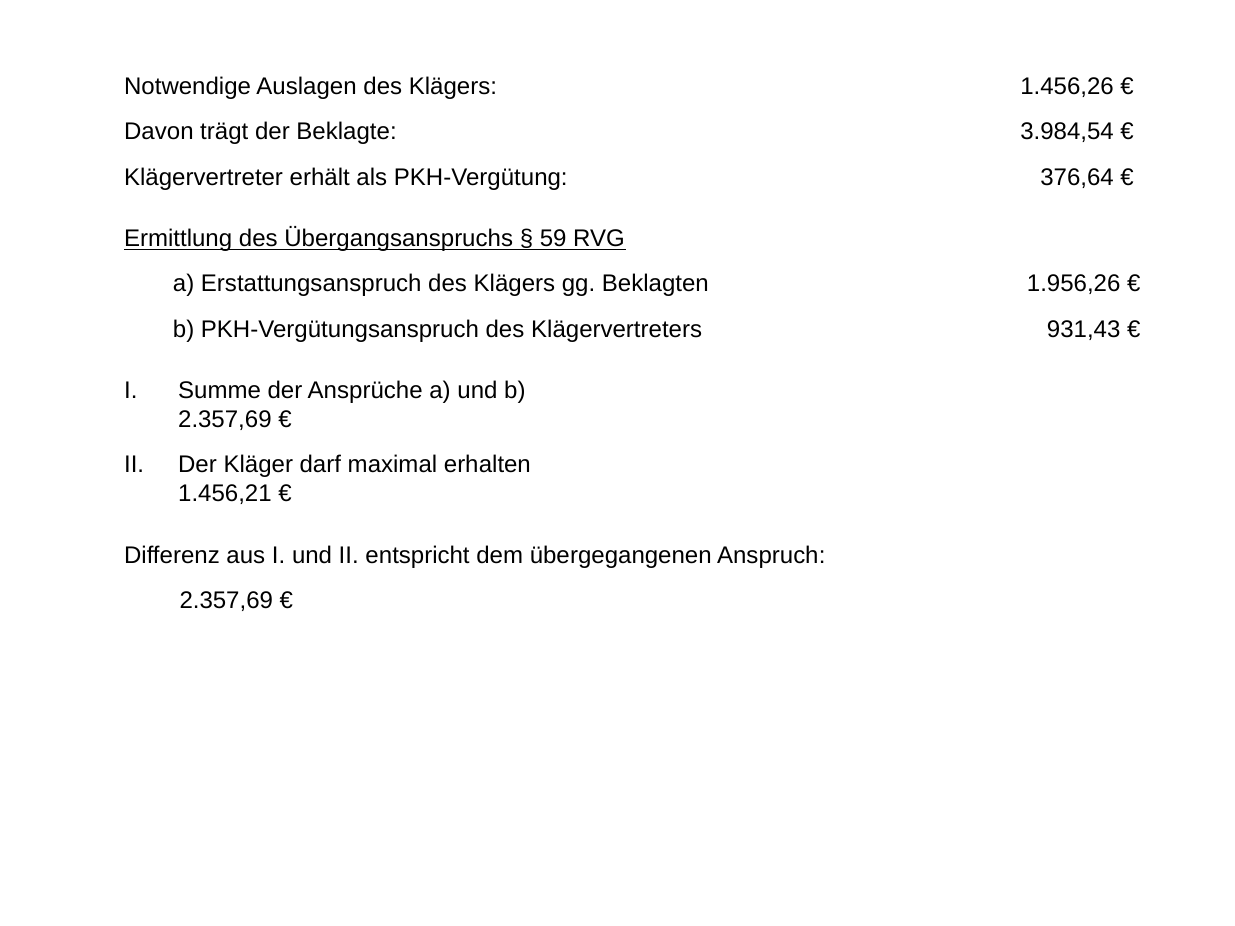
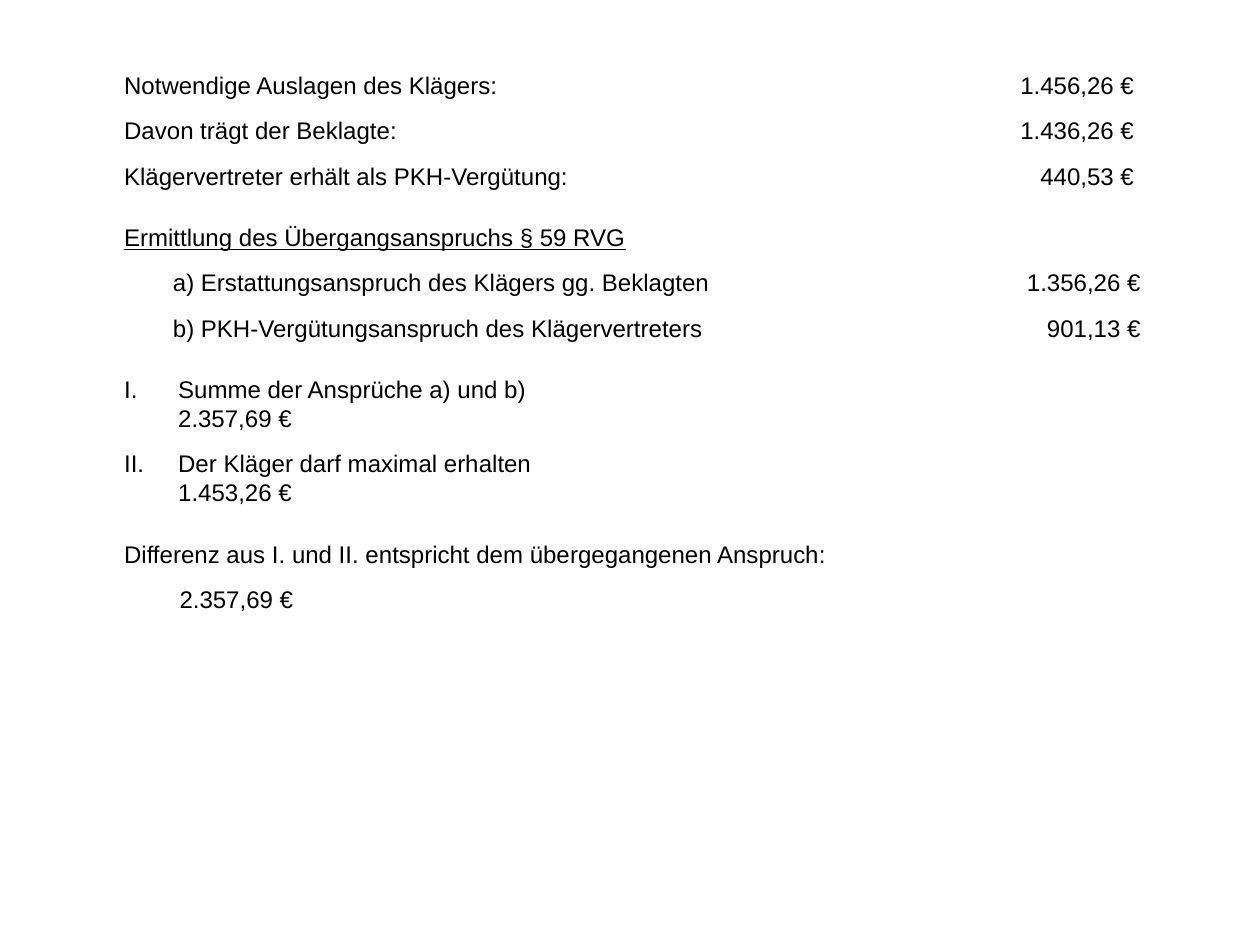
3.984,54: 3.984,54 -> 1.436,26
376,64: 376,64 -> 440,53
1.956,26: 1.956,26 -> 1.356,26
931,43: 931,43 -> 901,13
1.456,21: 1.456,21 -> 1.453,26
